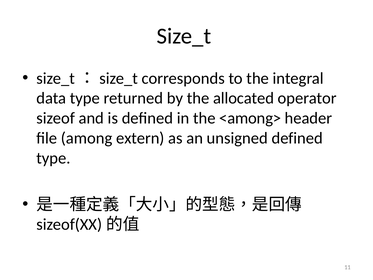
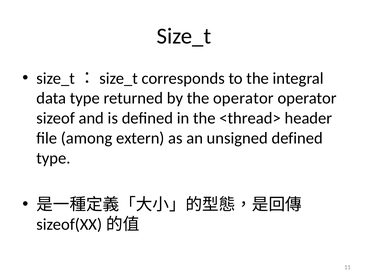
the allocated: allocated -> operator
<among>: <among> -> <thread>
